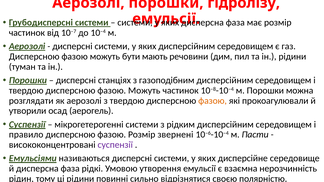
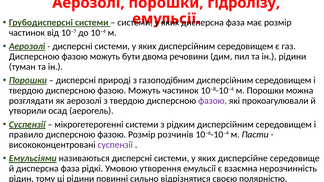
мають: мають -> двома
станціях: станціях -> природі
фазою at (213, 101) colour: orange -> purple
звернені: звернені -> розчинів
